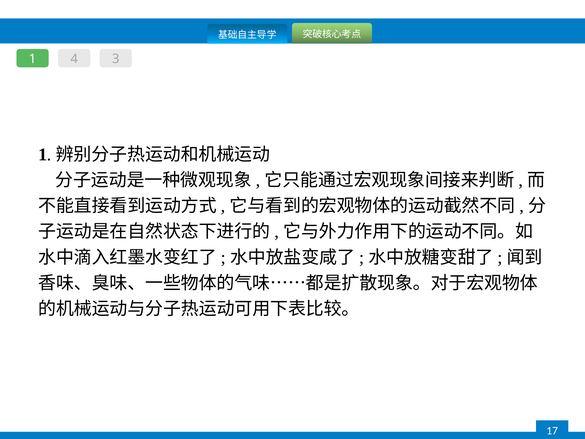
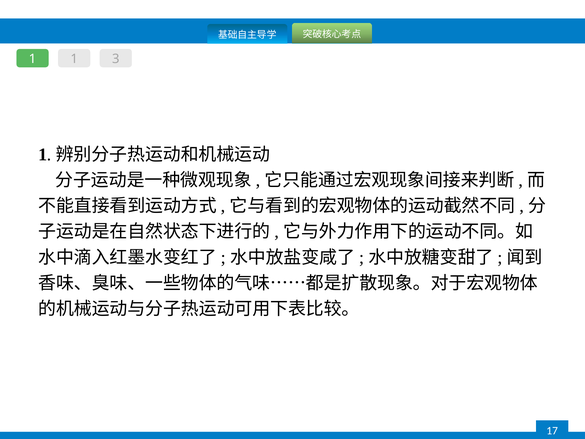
1 4: 4 -> 1
